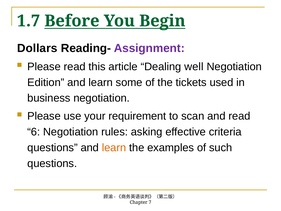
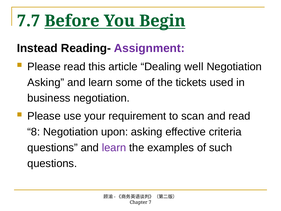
1.7: 1.7 -> 7.7
Dollars: Dollars -> Instead
Edition at (46, 82): Edition -> Asking
6: 6 -> 8
rules: rules -> upon
learn at (114, 147) colour: orange -> purple
